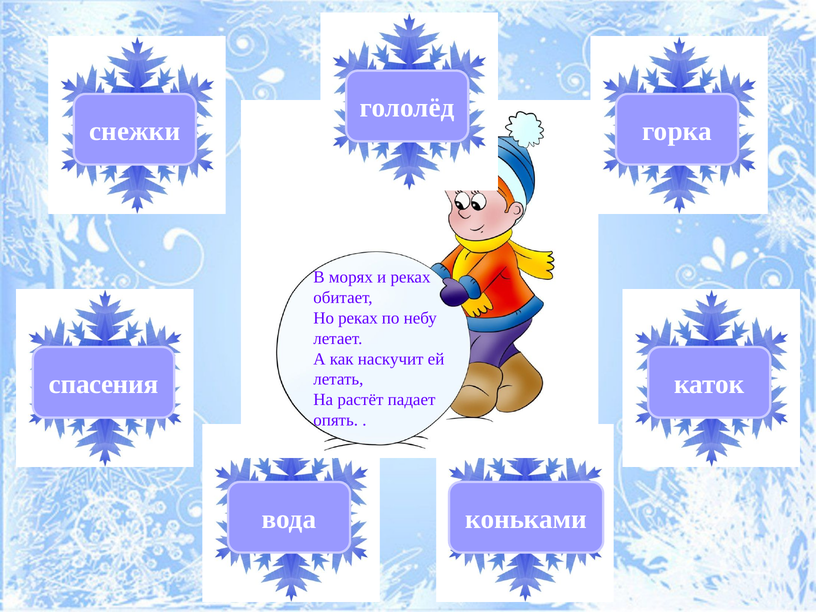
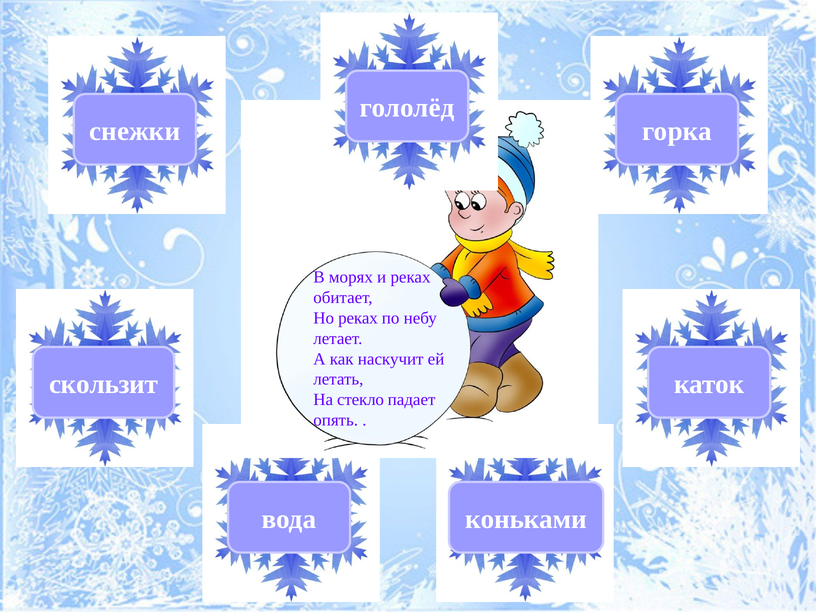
спасения: спасения -> скользит
растёт: растёт -> стекло
